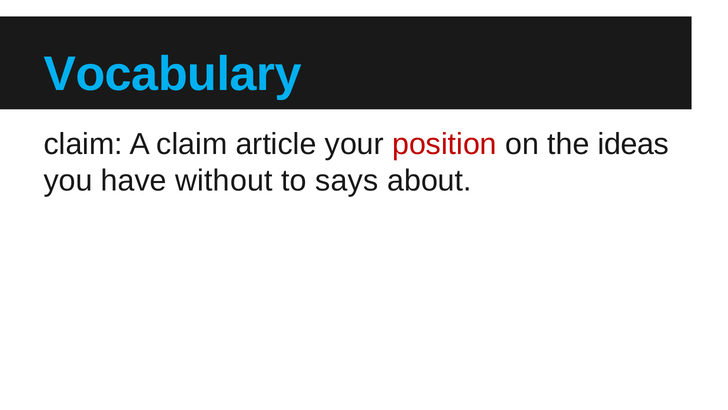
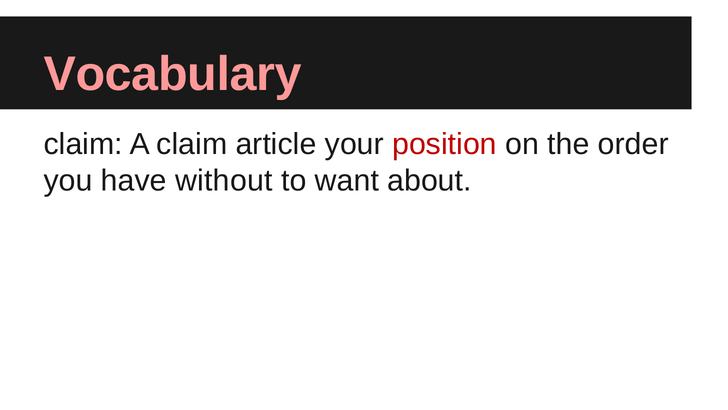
Vocabulary colour: light blue -> pink
ideas: ideas -> order
says: says -> want
